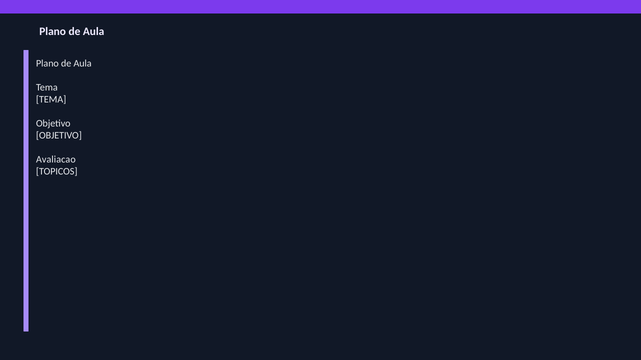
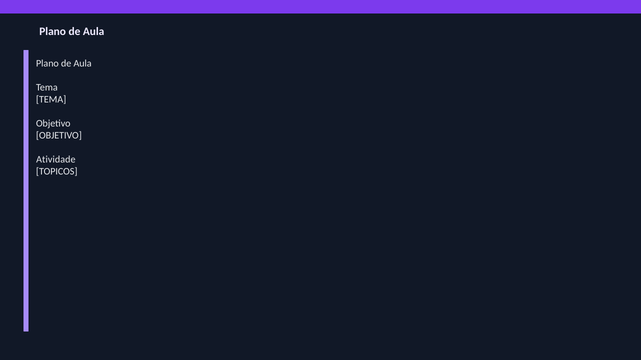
Avaliacao: Avaliacao -> Atividade
